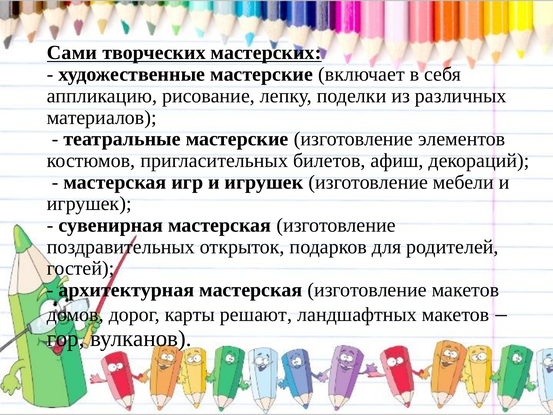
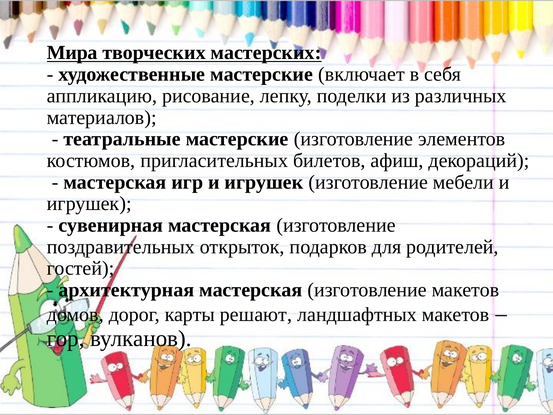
Сами: Сами -> Мира
